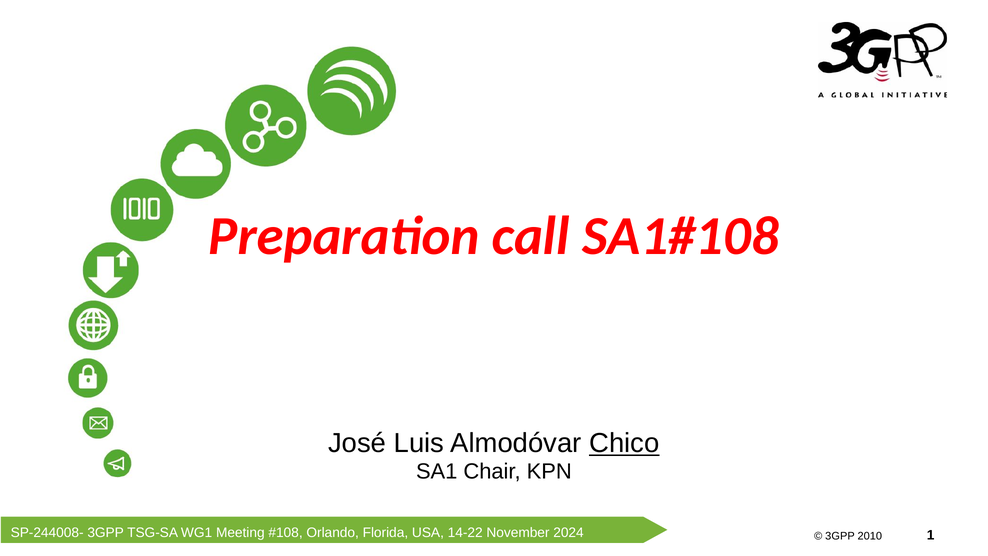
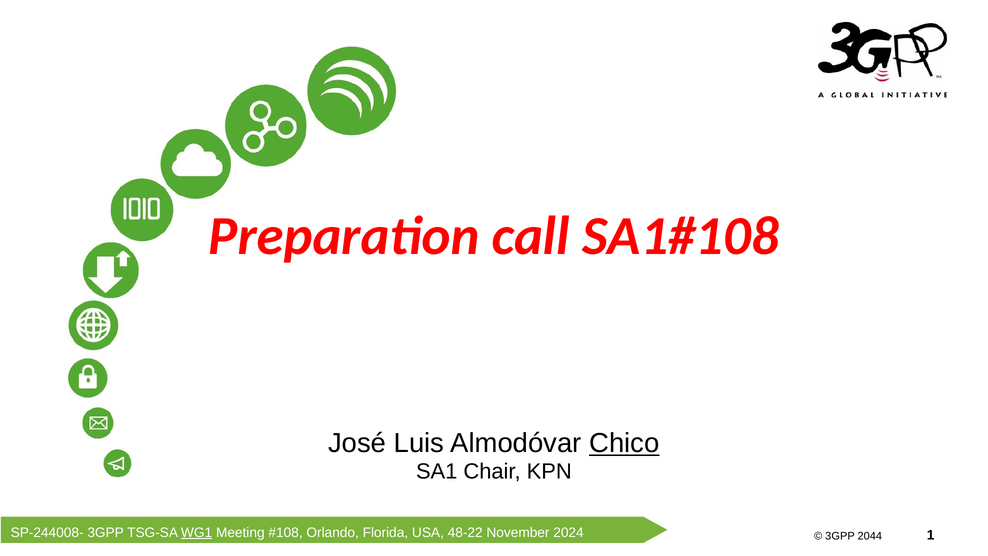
WG1 underline: none -> present
14-22: 14-22 -> 48-22
2010: 2010 -> 2044
